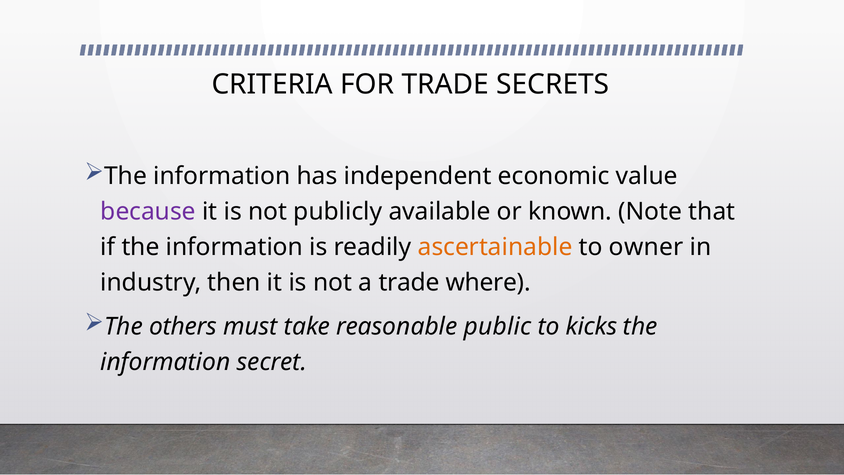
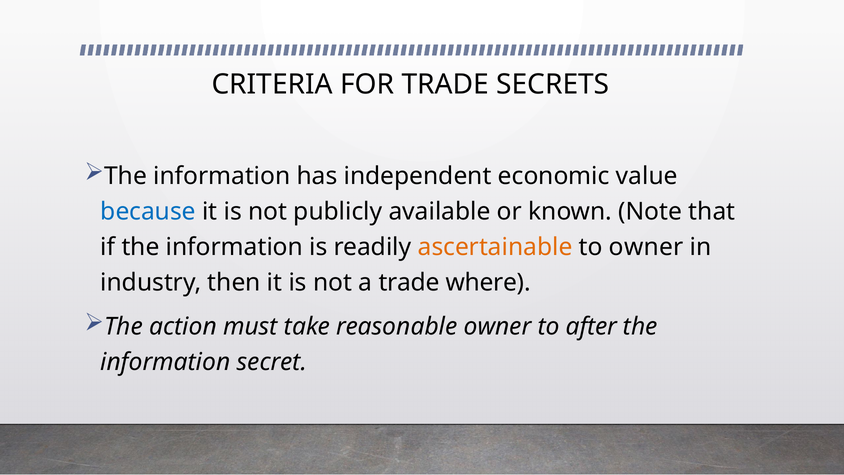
because colour: purple -> blue
others: others -> action
reasonable public: public -> owner
kicks: kicks -> after
